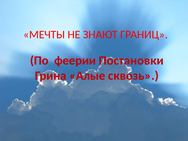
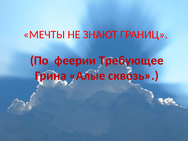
Постановки: Постановки -> Требующее
